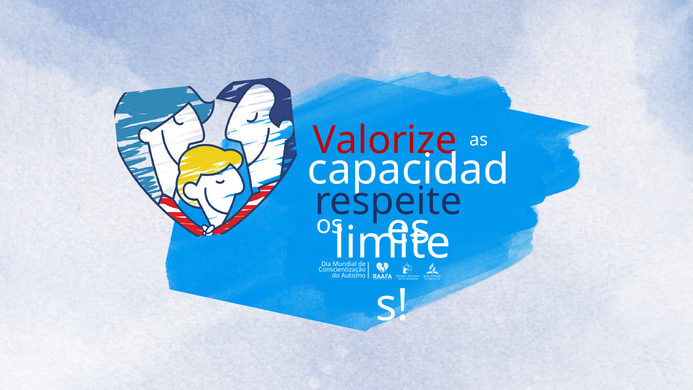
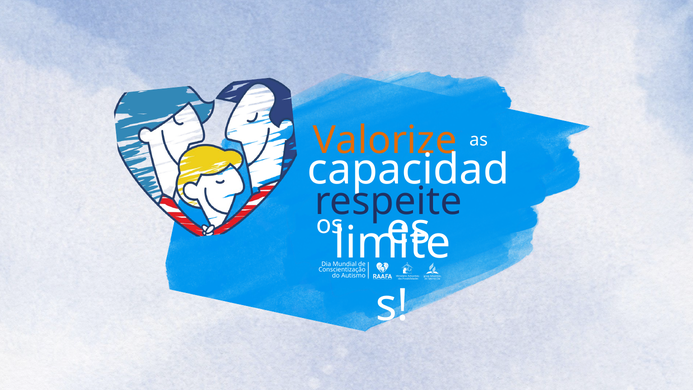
Valorize colour: red -> orange
